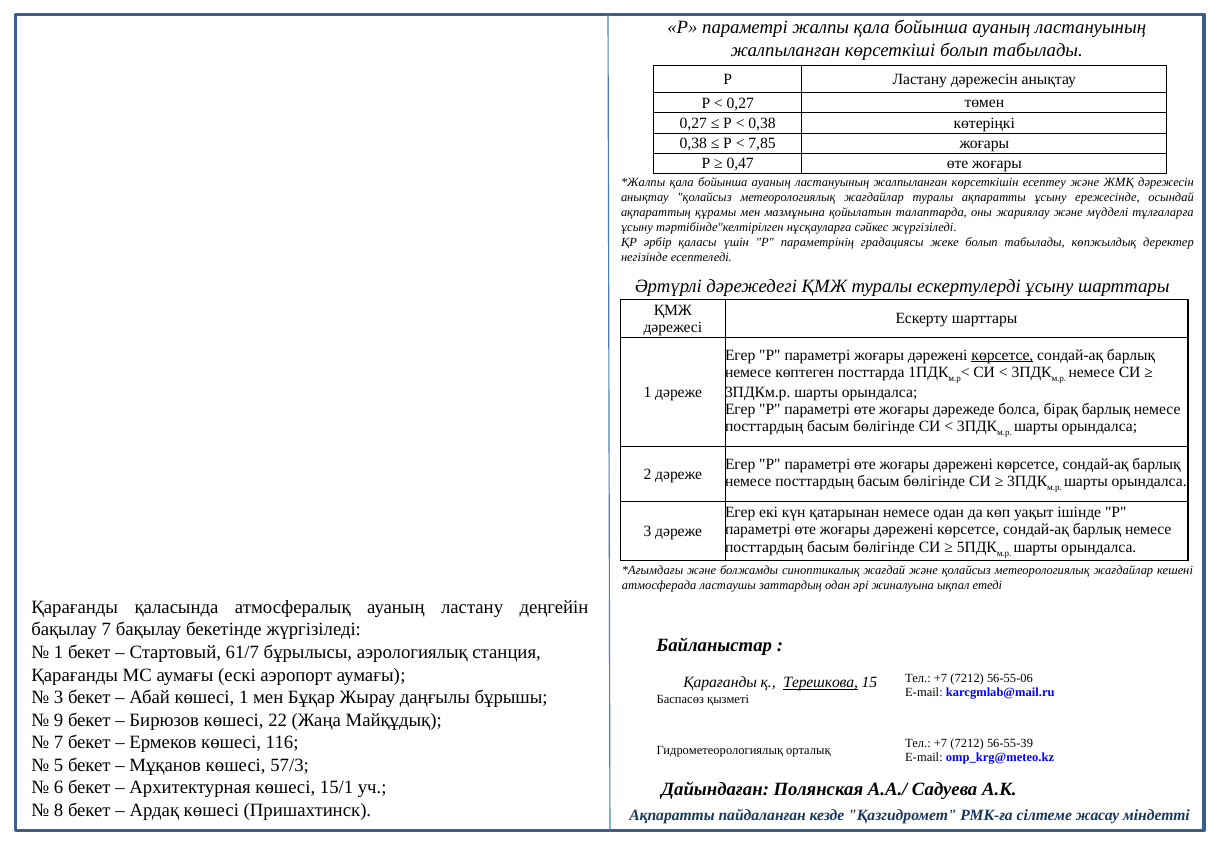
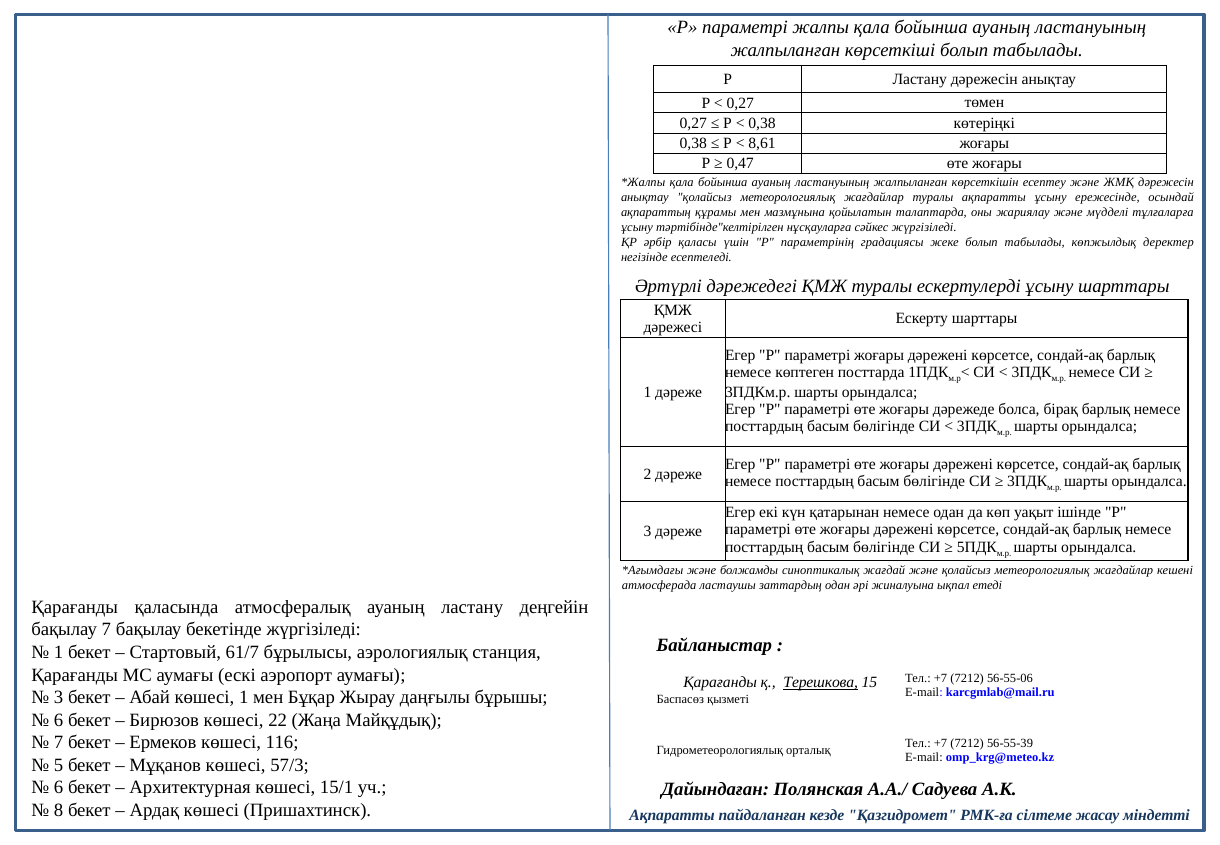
7,85: 7,85 -> 8,61
көрсетсе at (1002, 355) underline: present -> none
9 at (59, 720): 9 -> 6
